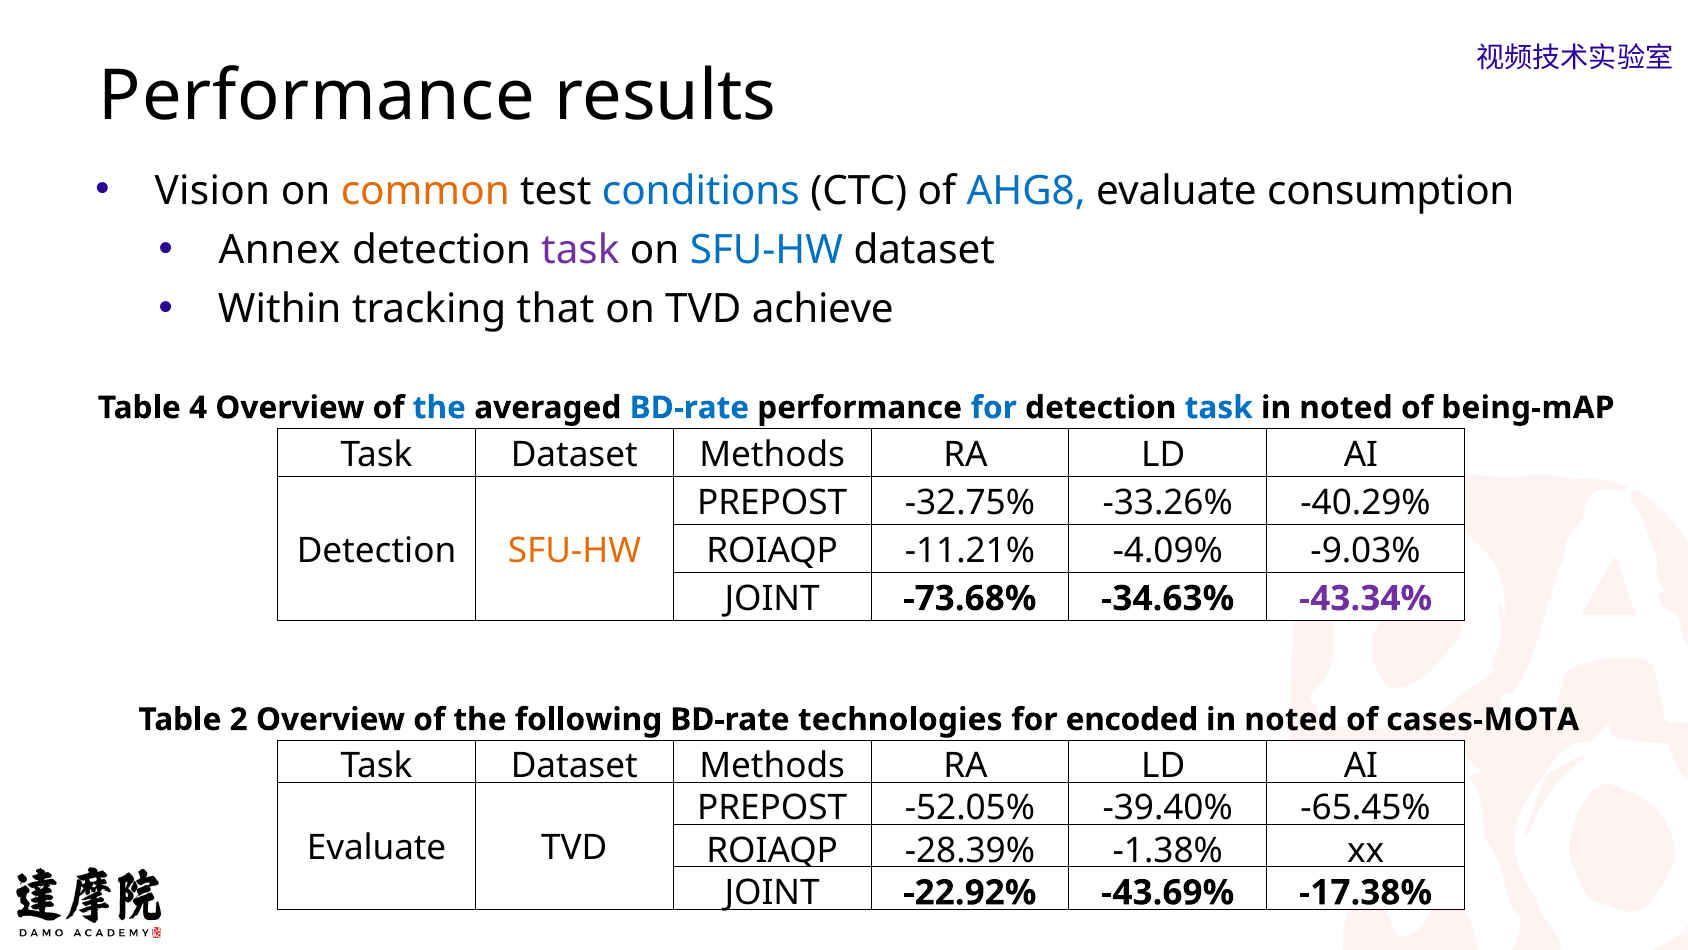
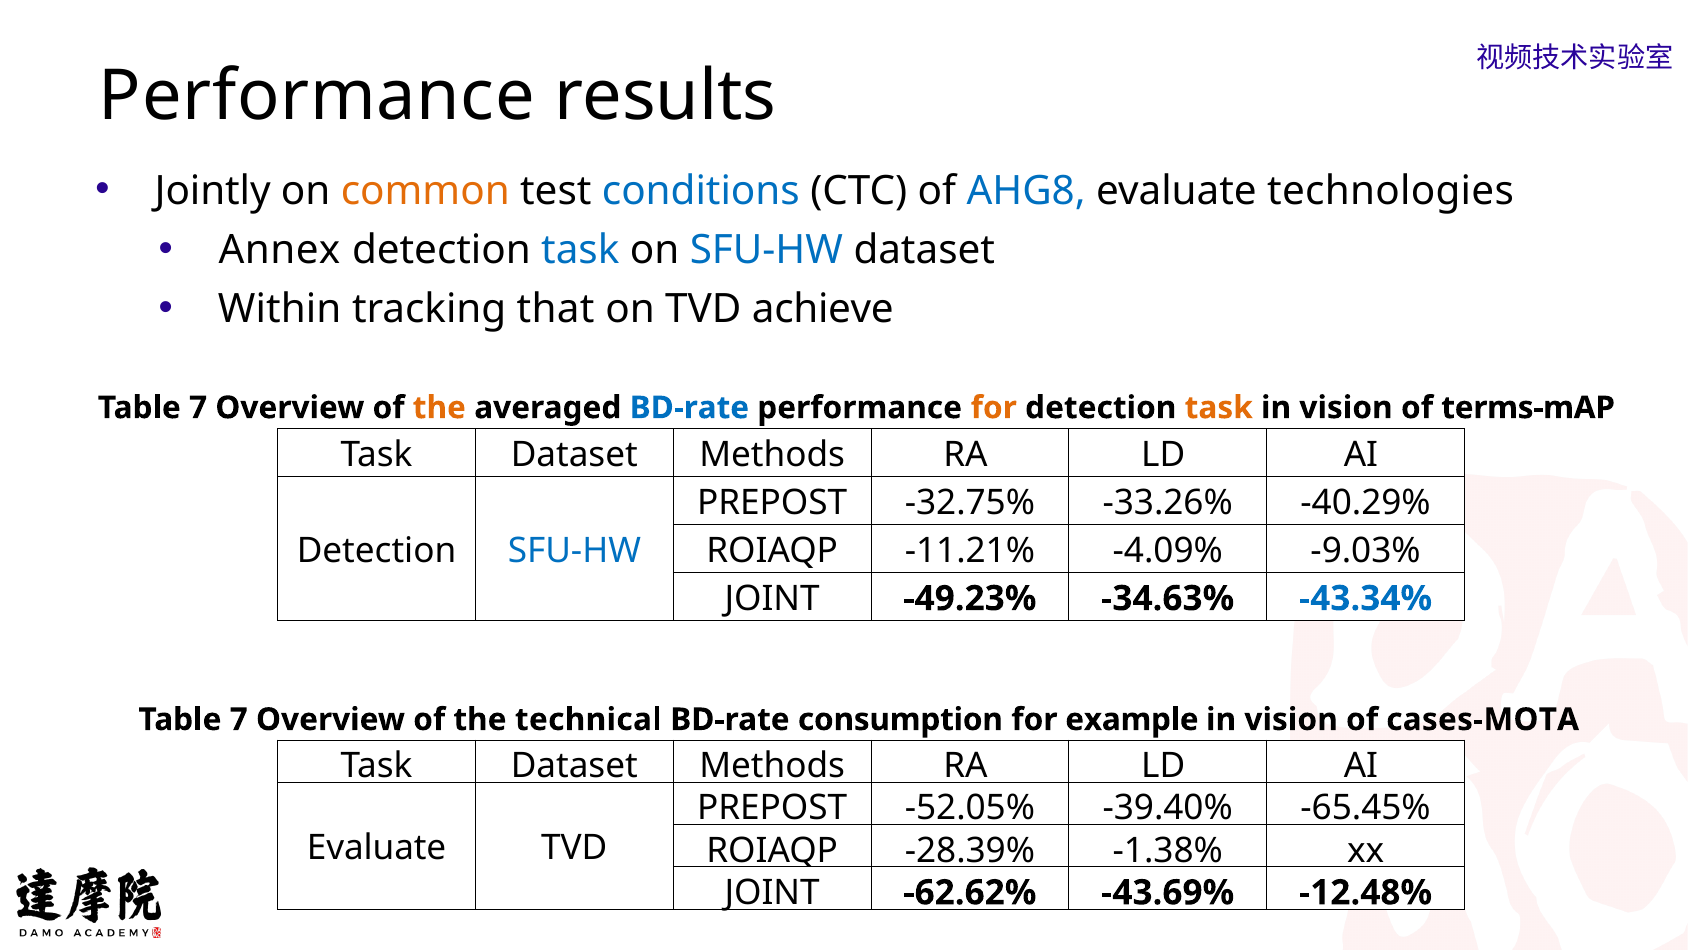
Vision: Vision -> Jointly
consumption: consumption -> technologies
task at (580, 250) colour: purple -> blue
4 at (198, 408): 4 -> 7
the at (439, 408) colour: blue -> orange
for at (994, 408) colour: blue -> orange
task at (1219, 408) colour: blue -> orange
noted at (1346, 408): noted -> vision
being-mAP: being-mAP -> terms-mAP
SFU-HW at (574, 550) colour: orange -> blue
-73.68%: -73.68% -> -49.23%
-43.34% colour: purple -> blue
2 at (239, 719): 2 -> 7
following: following -> technical
technologies: technologies -> consumption
encoded: encoded -> example
noted at (1291, 719): noted -> vision
-22.92%: -22.92% -> -62.62%
-17.38%: -17.38% -> -12.48%
